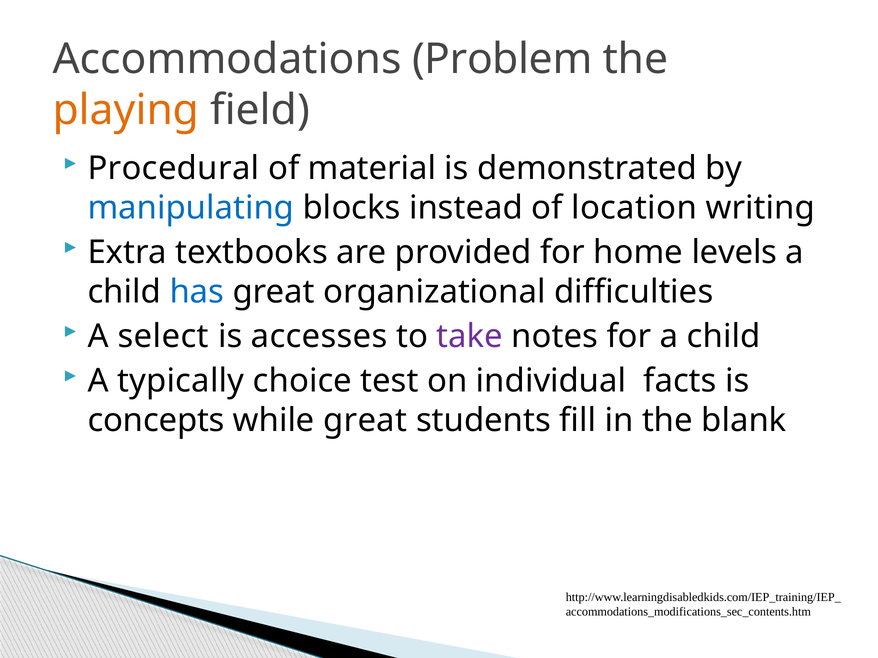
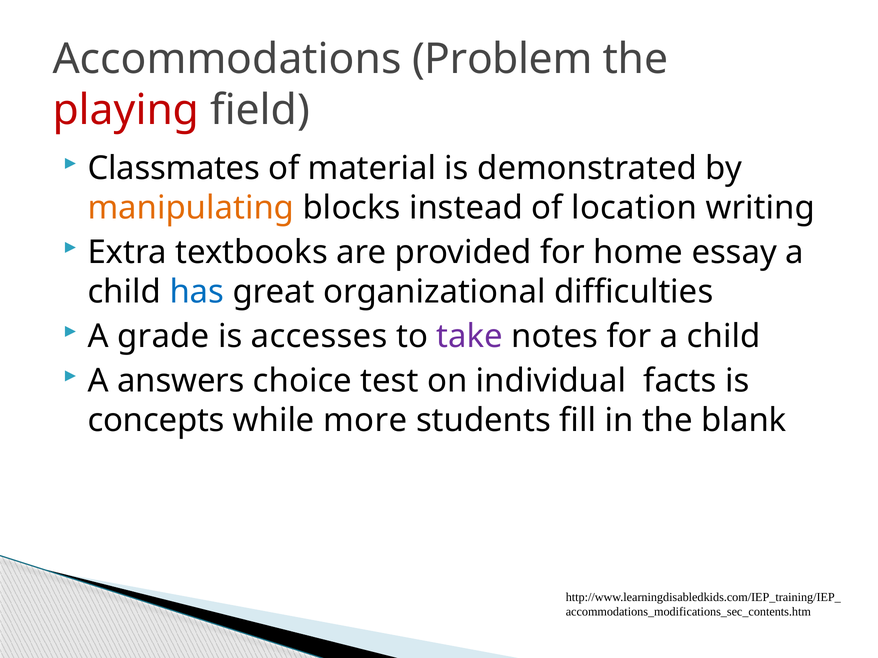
playing colour: orange -> red
Procedural: Procedural -> Classmates
manipulating colour: blue -> orange
levels: levels -> essay
select: select -> grade
typically: typically -> answers
while great: great -> more
